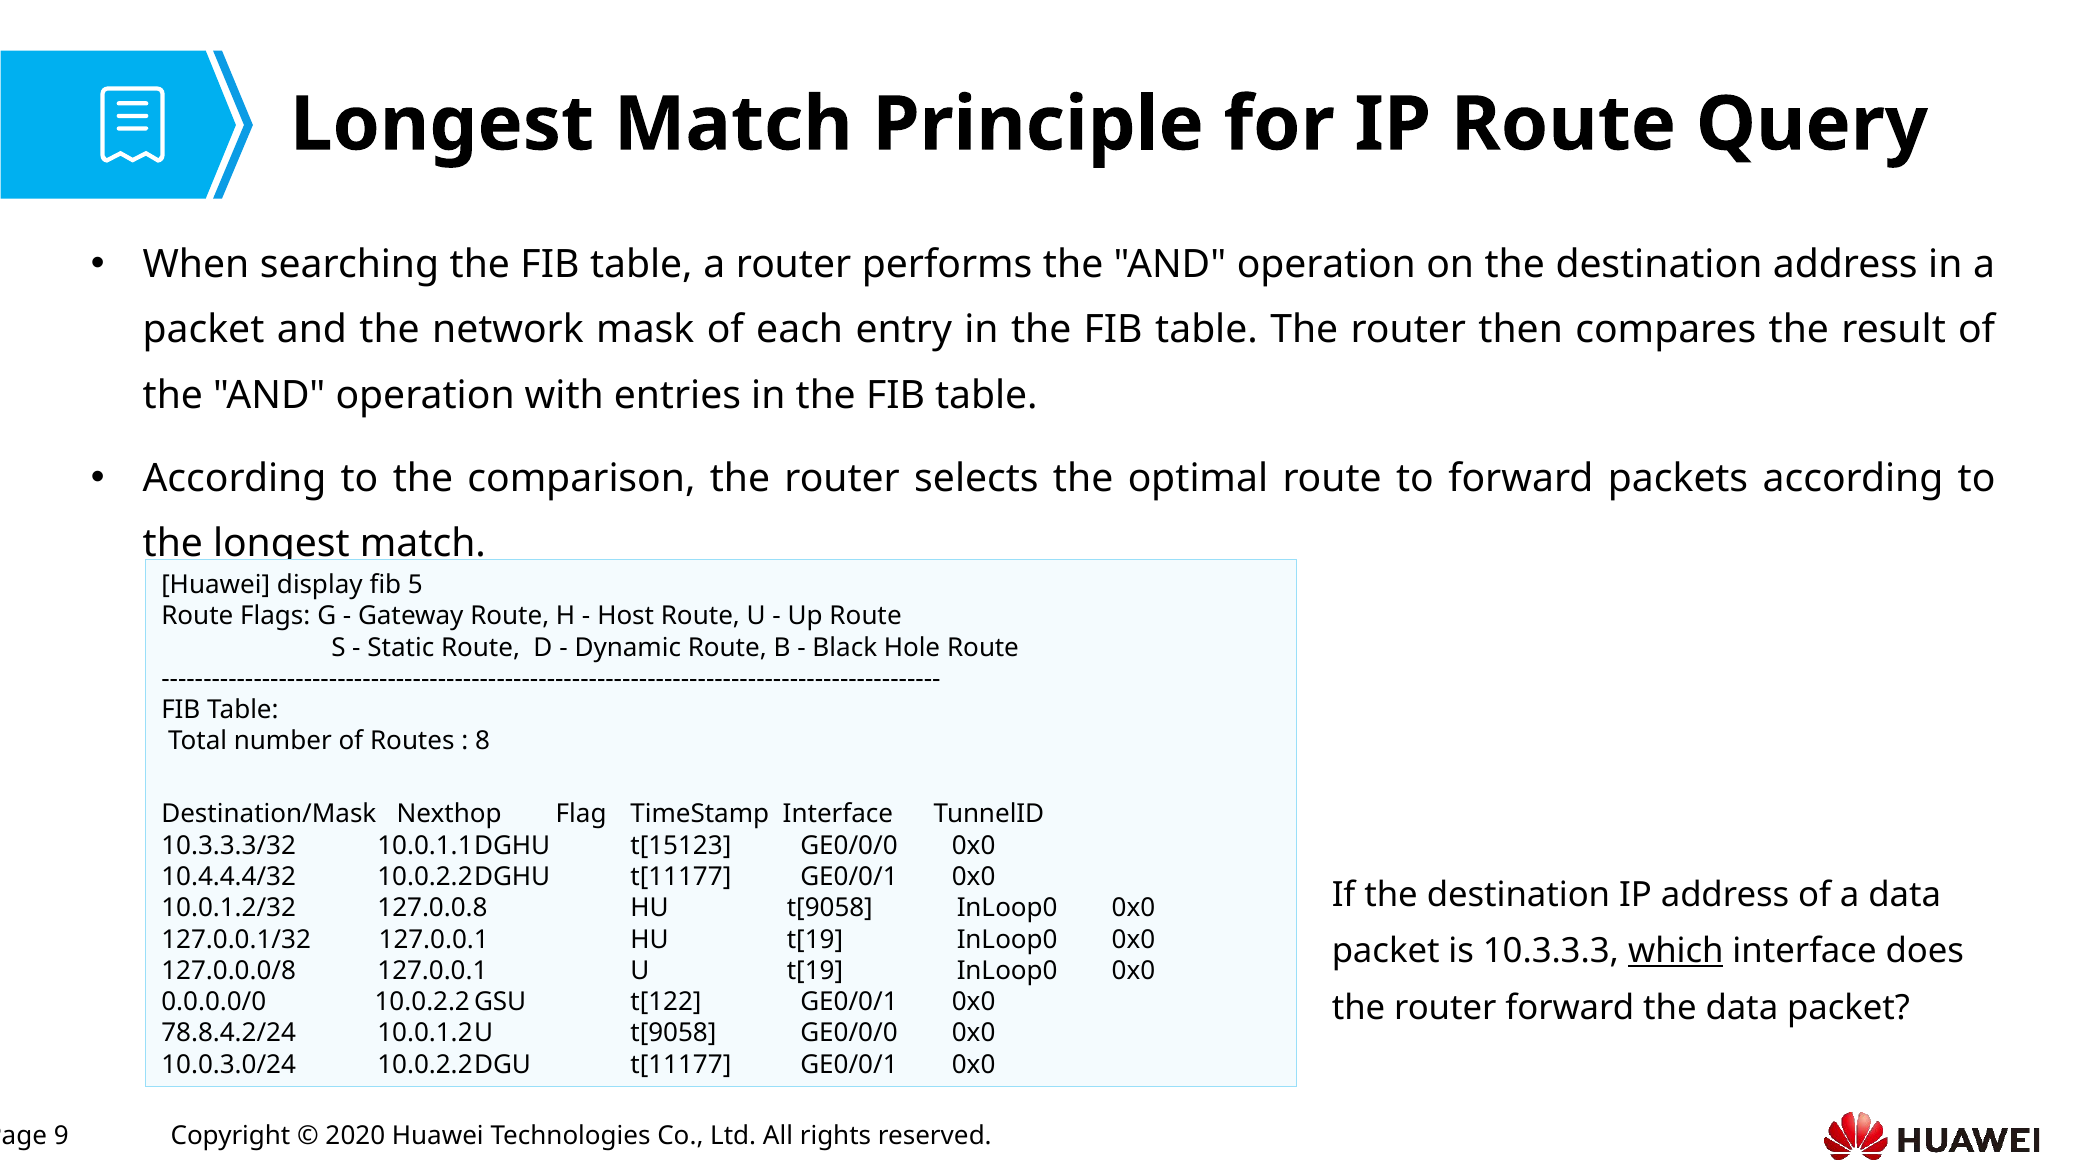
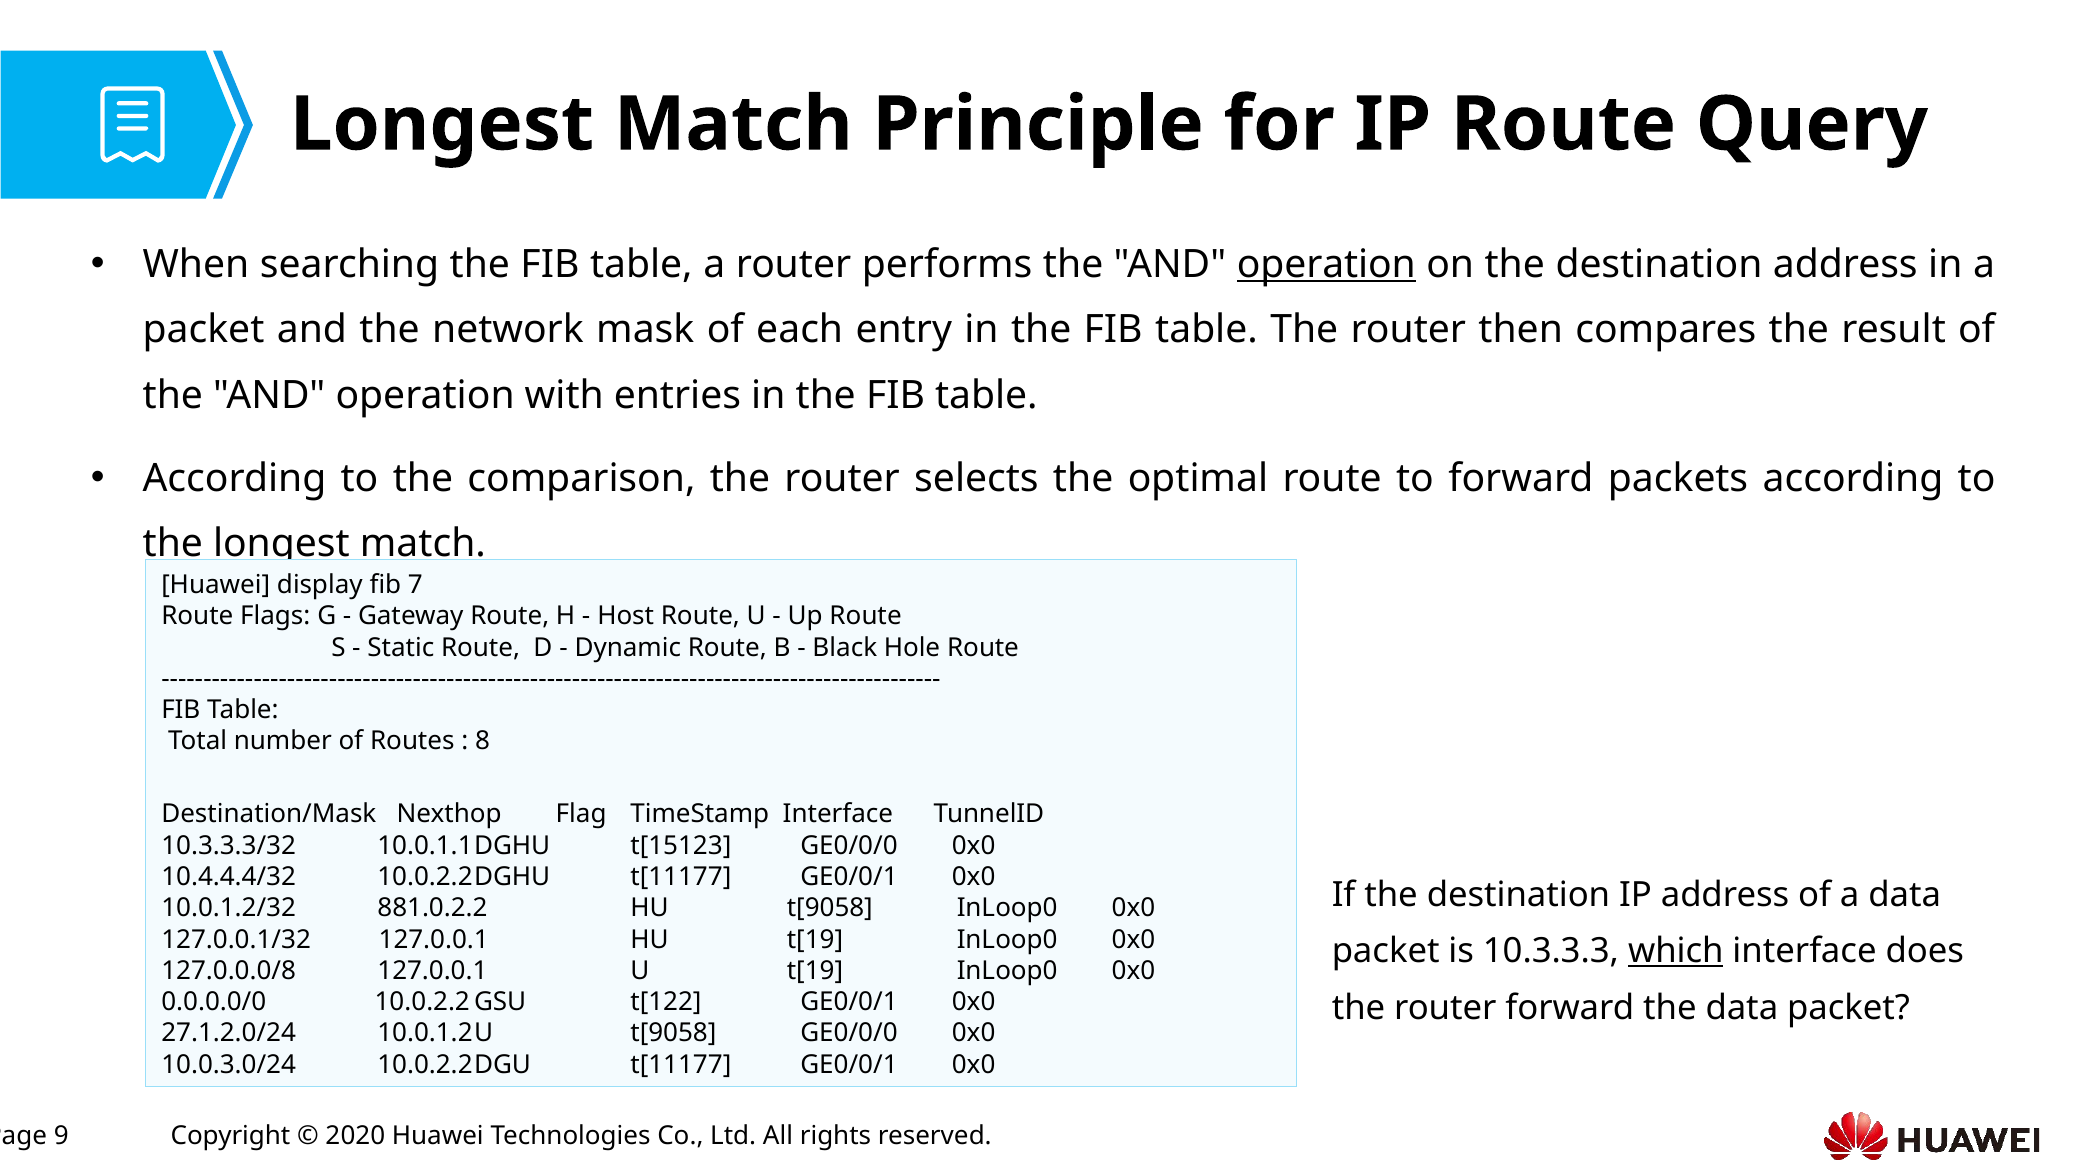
operation at (1326, 264) underline: none -> present
5: 5 -> 7
127.0.0.8: 127.0.0.8 -> 881.0.2.2
78.8.4.2/24: 78.8.4.2/24 -> 27.1.2.0/24
